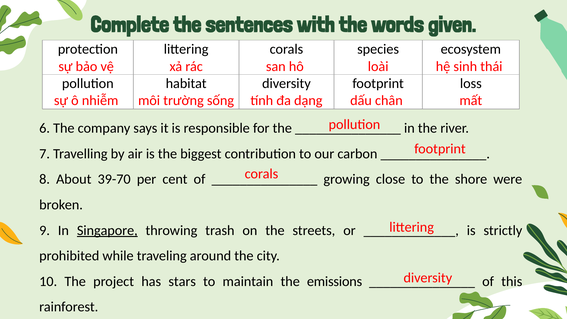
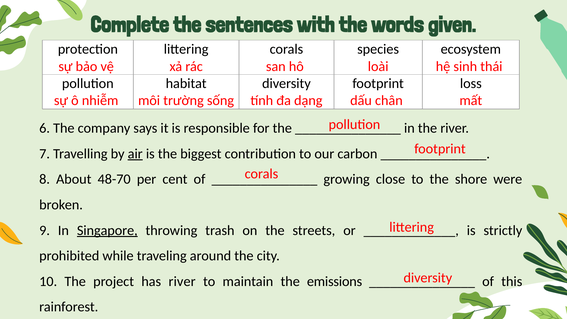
air underline: none -> present
39-70: 39-70 -> 48-70
has stars: stars -> river
